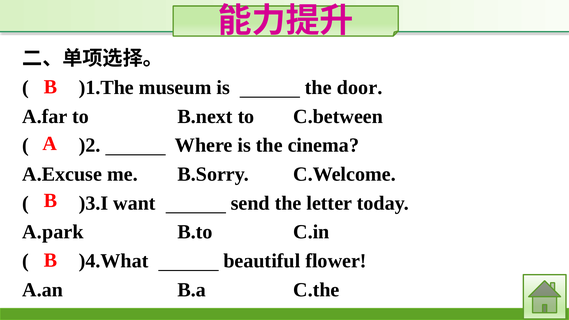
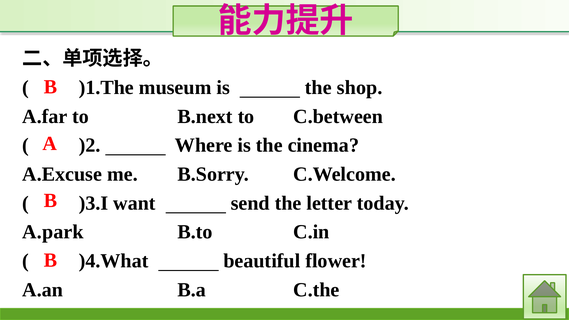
door: door -> shop
